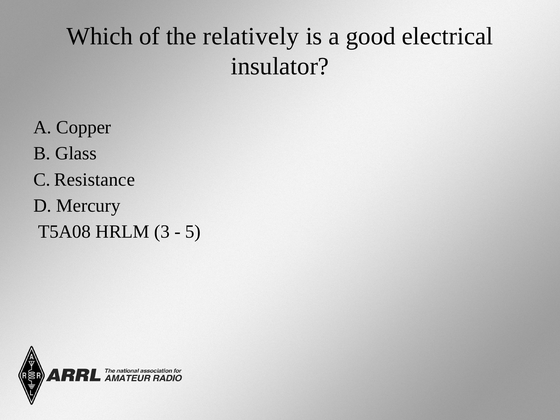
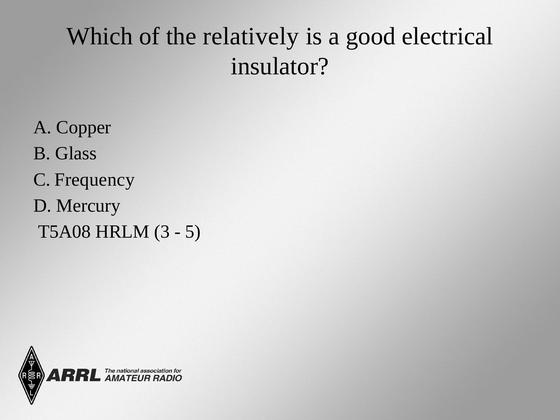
Resistance: Resistance -> Frequency
